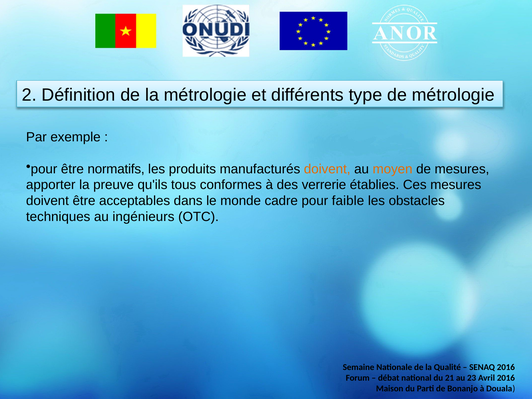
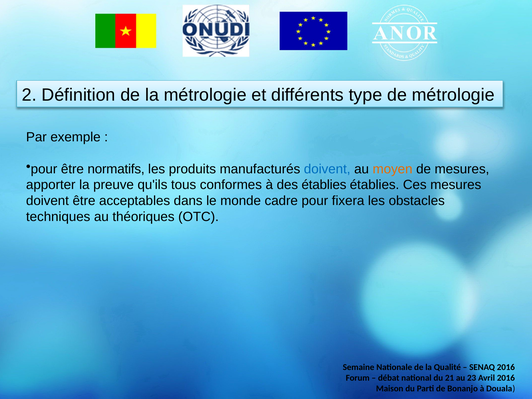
doivent at (327, 169) colour: orange -> blue
des verrerie: verrerie -> établies
faible: faible -> fixera
ingénieurs: ingénieurs -> théoriques
